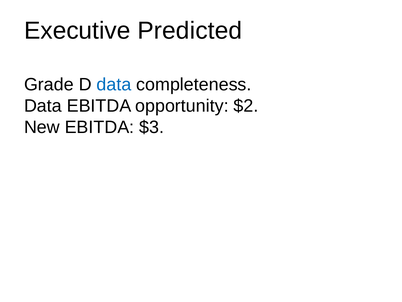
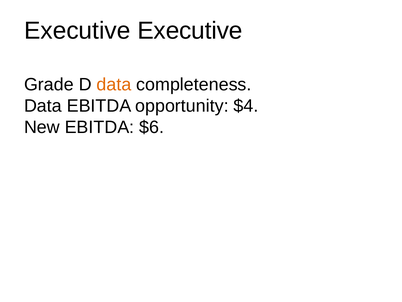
Executive Predicted: Predicted -> Executive
data at (114, 84) colour: blue -> orange
$2: $2 -> $4
$3: $3 -> $6
